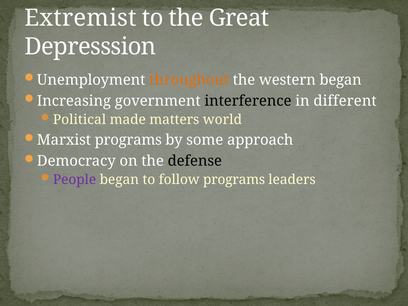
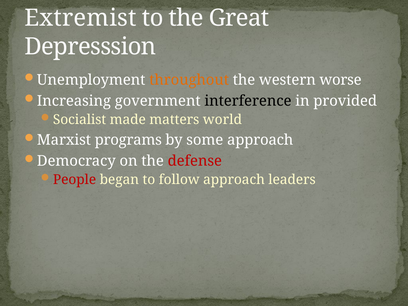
western began: began -> worse
different: different -> provided
Political: Political -> Socialist
defense colour: black -> red
People colour: purple -> red
follow programs: programs -> approach
